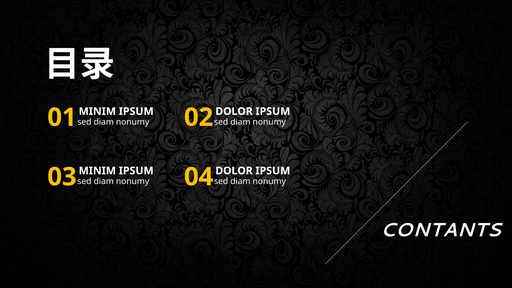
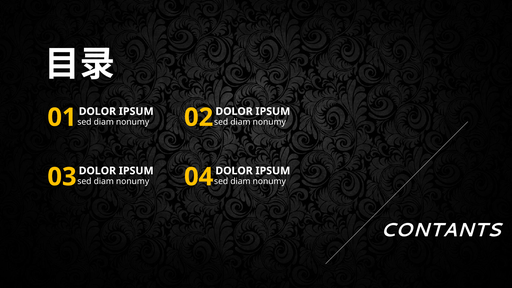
MINIM at (97, 111): MINIM -> DOLOR
MINIM at (97, 171): MINIM -> DOLOR
